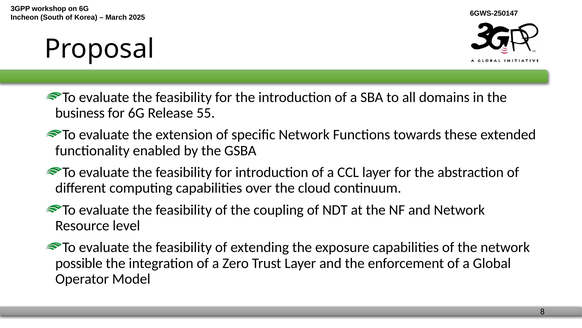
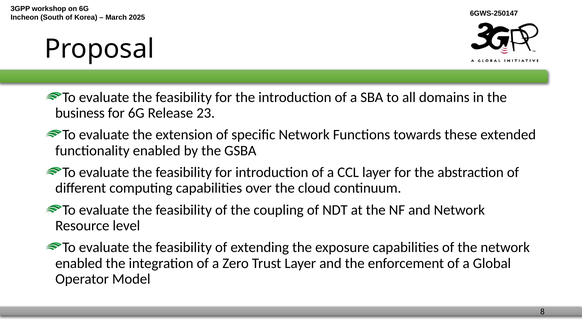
55: 55 -> 23
possible at (79, 263): possible -> enabled
